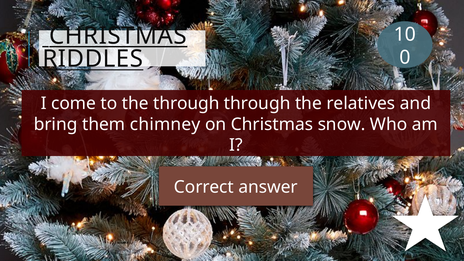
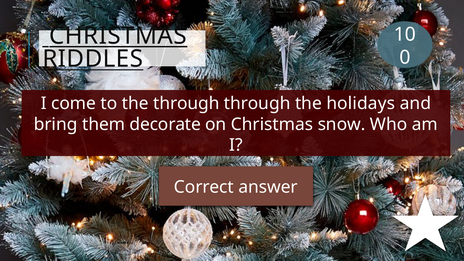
relatives: relatives -> holidays
chimney: chimney -> decorate
